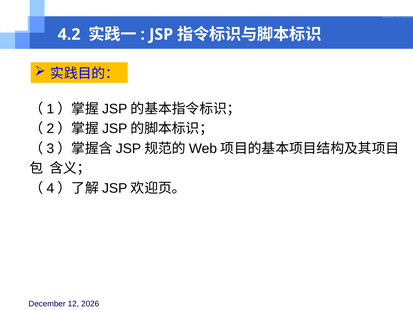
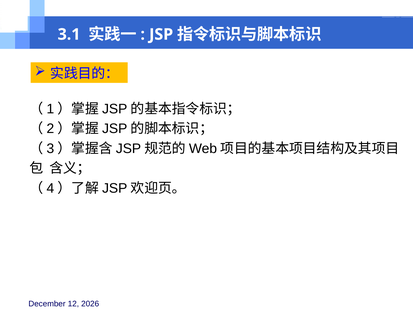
4.2: 4.2 -> 3.1
